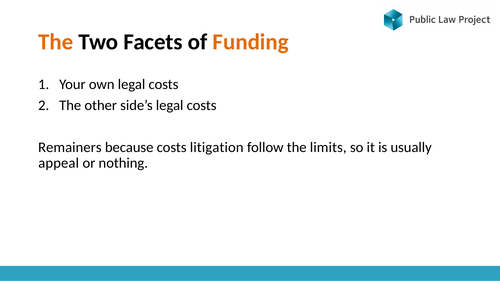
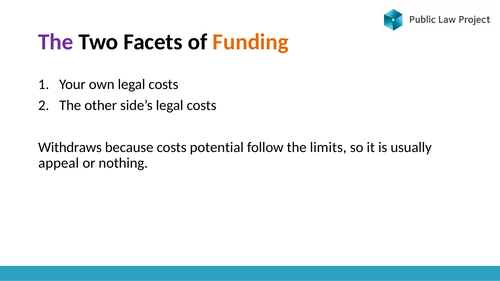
The at (56, 42) colour: orange -> purple
Remainers: Remainers -> Withdraws
litigation: litigation -> potential
